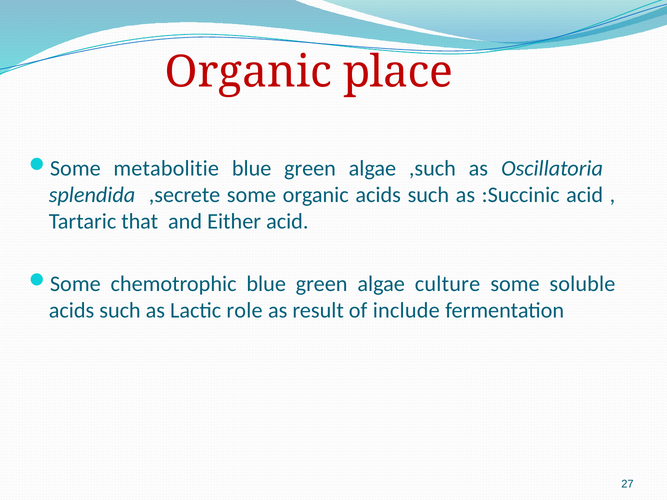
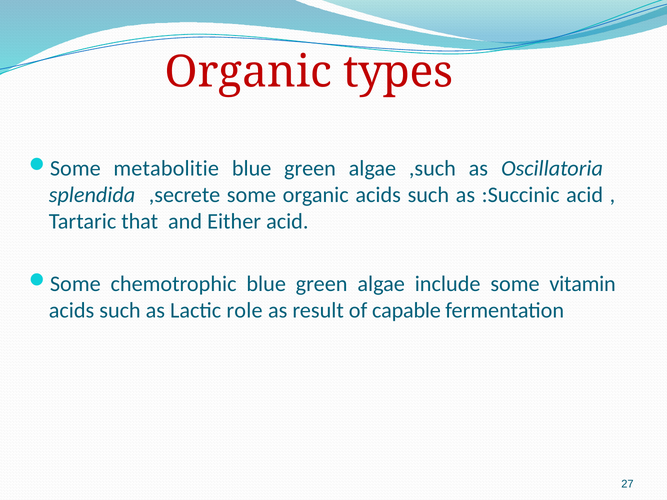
place: place -> types
culture: culture -> include
soluble: soluble -> vitamin
include: include -> capable
